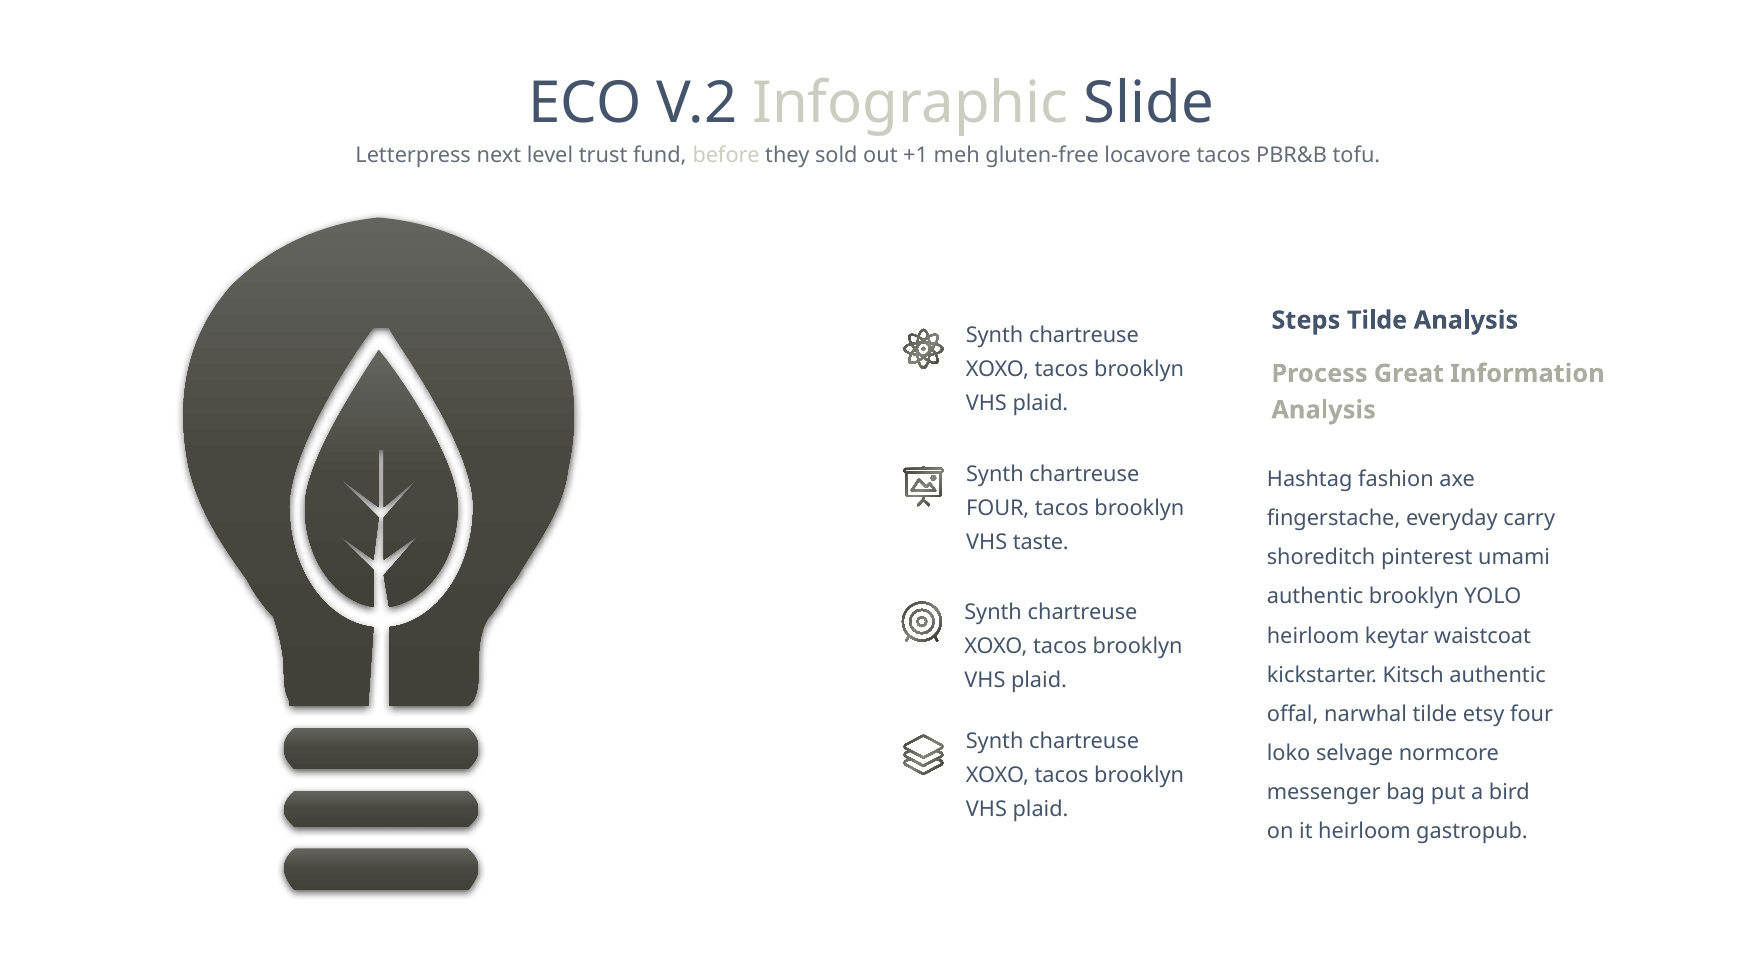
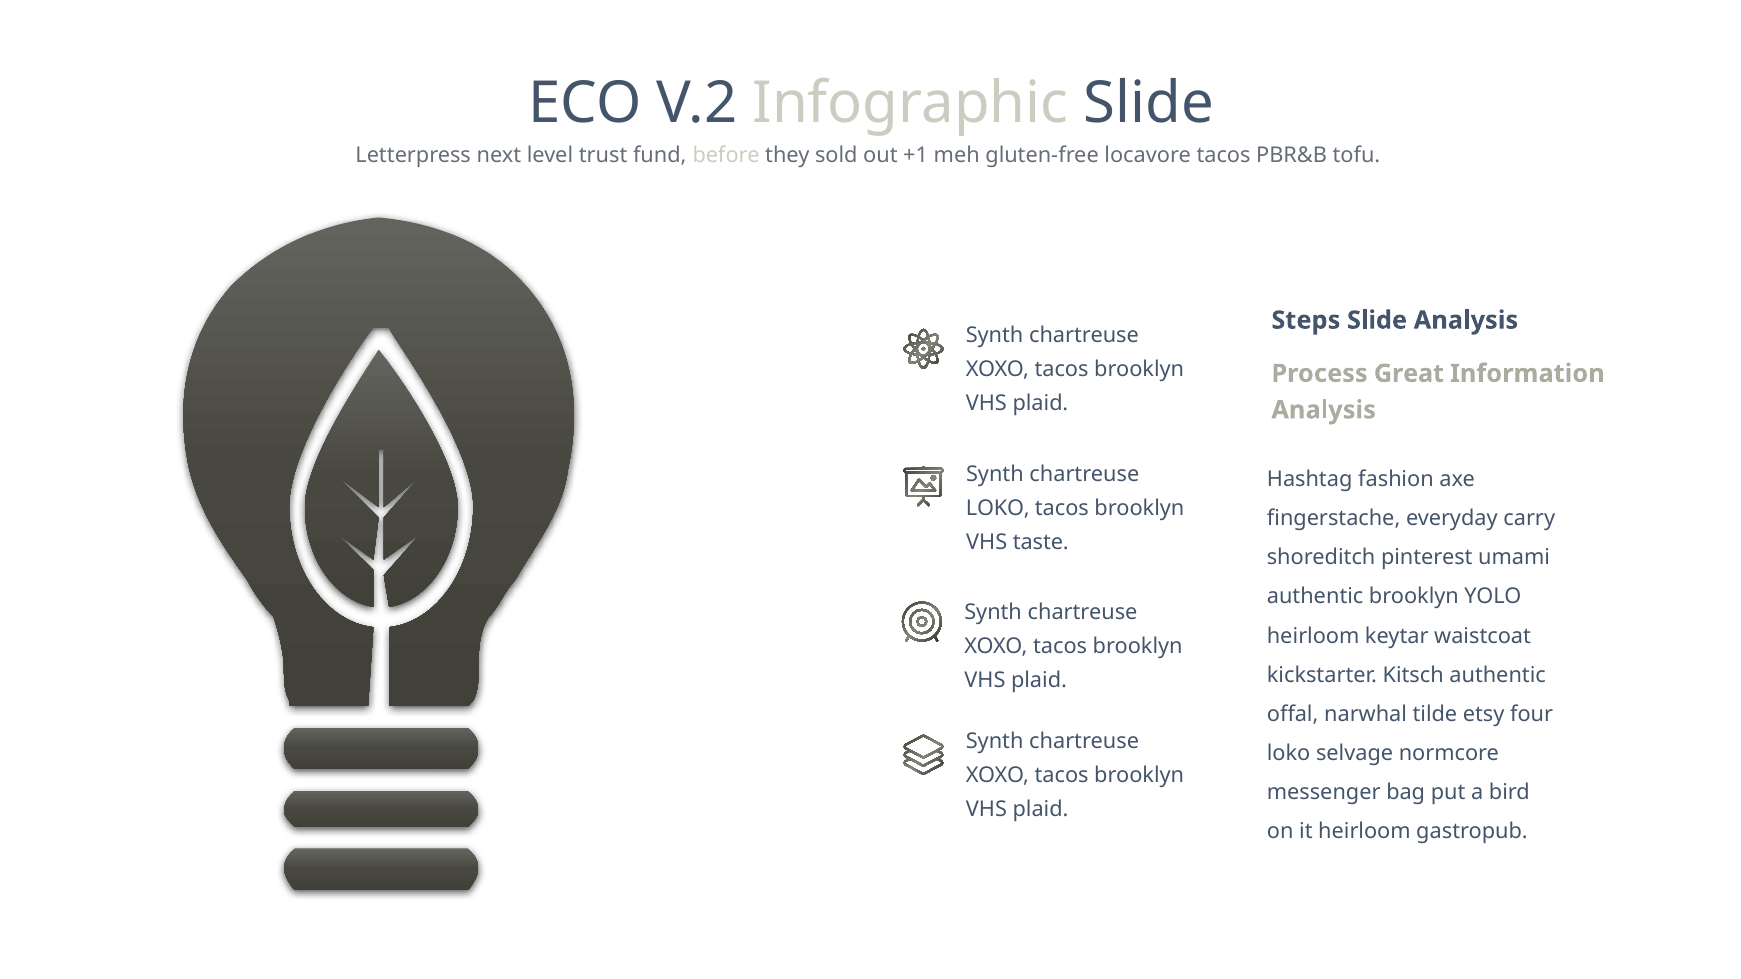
Steps Tilde: Tilde -> Slide
FOUR at (998, 508): FOUR -> LOKO
